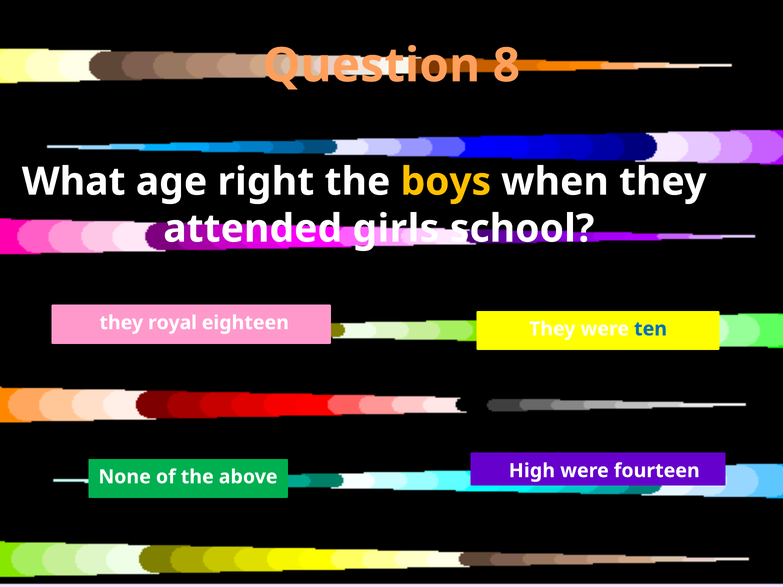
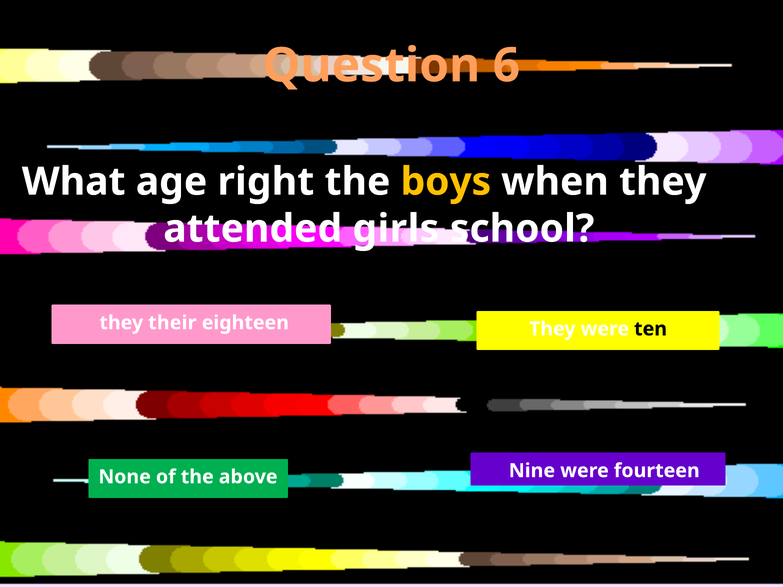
8: 8 -> 6
royal: royal -> their
ten colour: blue -> black
High: High -> Nine
